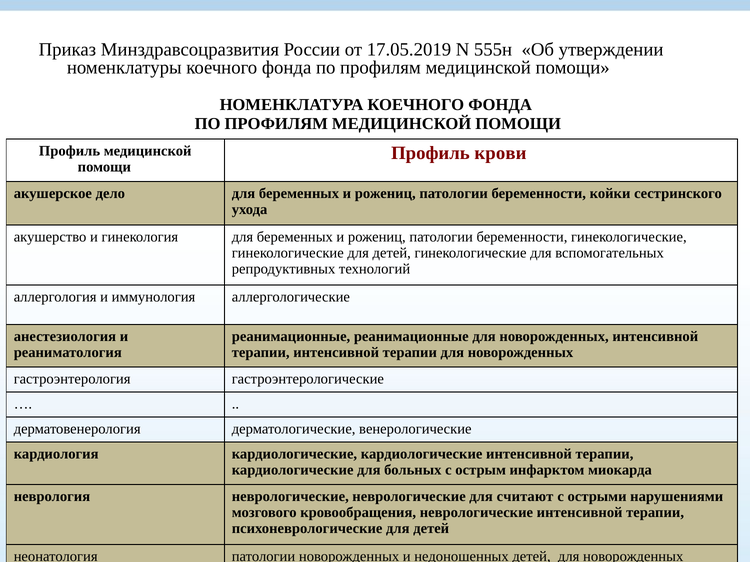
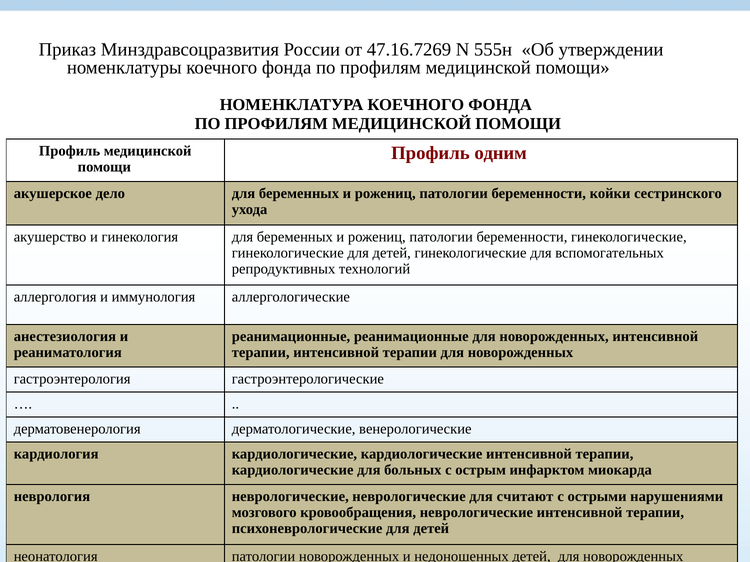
17.05.2019: 17.05.2019 -> 47.16.7269
крови: крови -> одним
